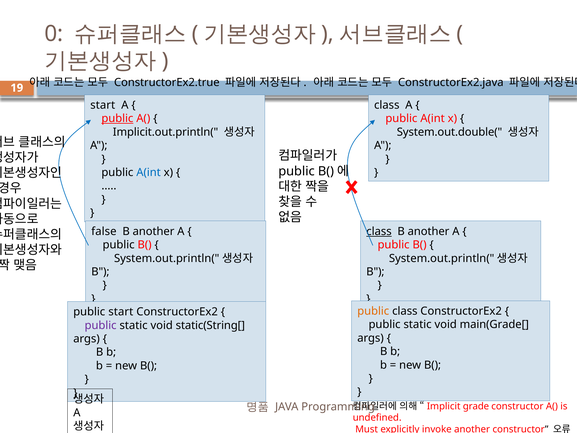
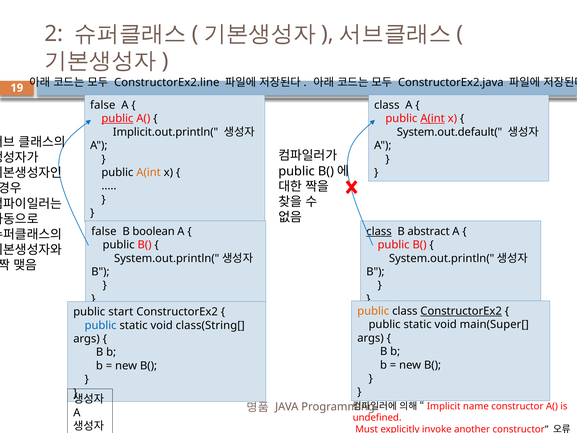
0: 0 -> 2
ConstructorEx2.true: ConstructorEx2.true -> ConstructorEx2.line
start at (103, 105): start -> false
A(int at (433, 118) underline: none -> present
System.out.double(: System.out.double( -> System.out.default(
A(int at (149, 172) colour: blue -> orange
another at (154, 231): another -> boolean
another at (429, 231): another -> abstract
ConstructorEx2 at (461, 311) underline: none -> present
main(Grade[: main(Grade[ -> main(Super[
public at (101, 325) colour: purple -> blue
static(String[: static(String[ -> class(String[
grade: grade -> name
